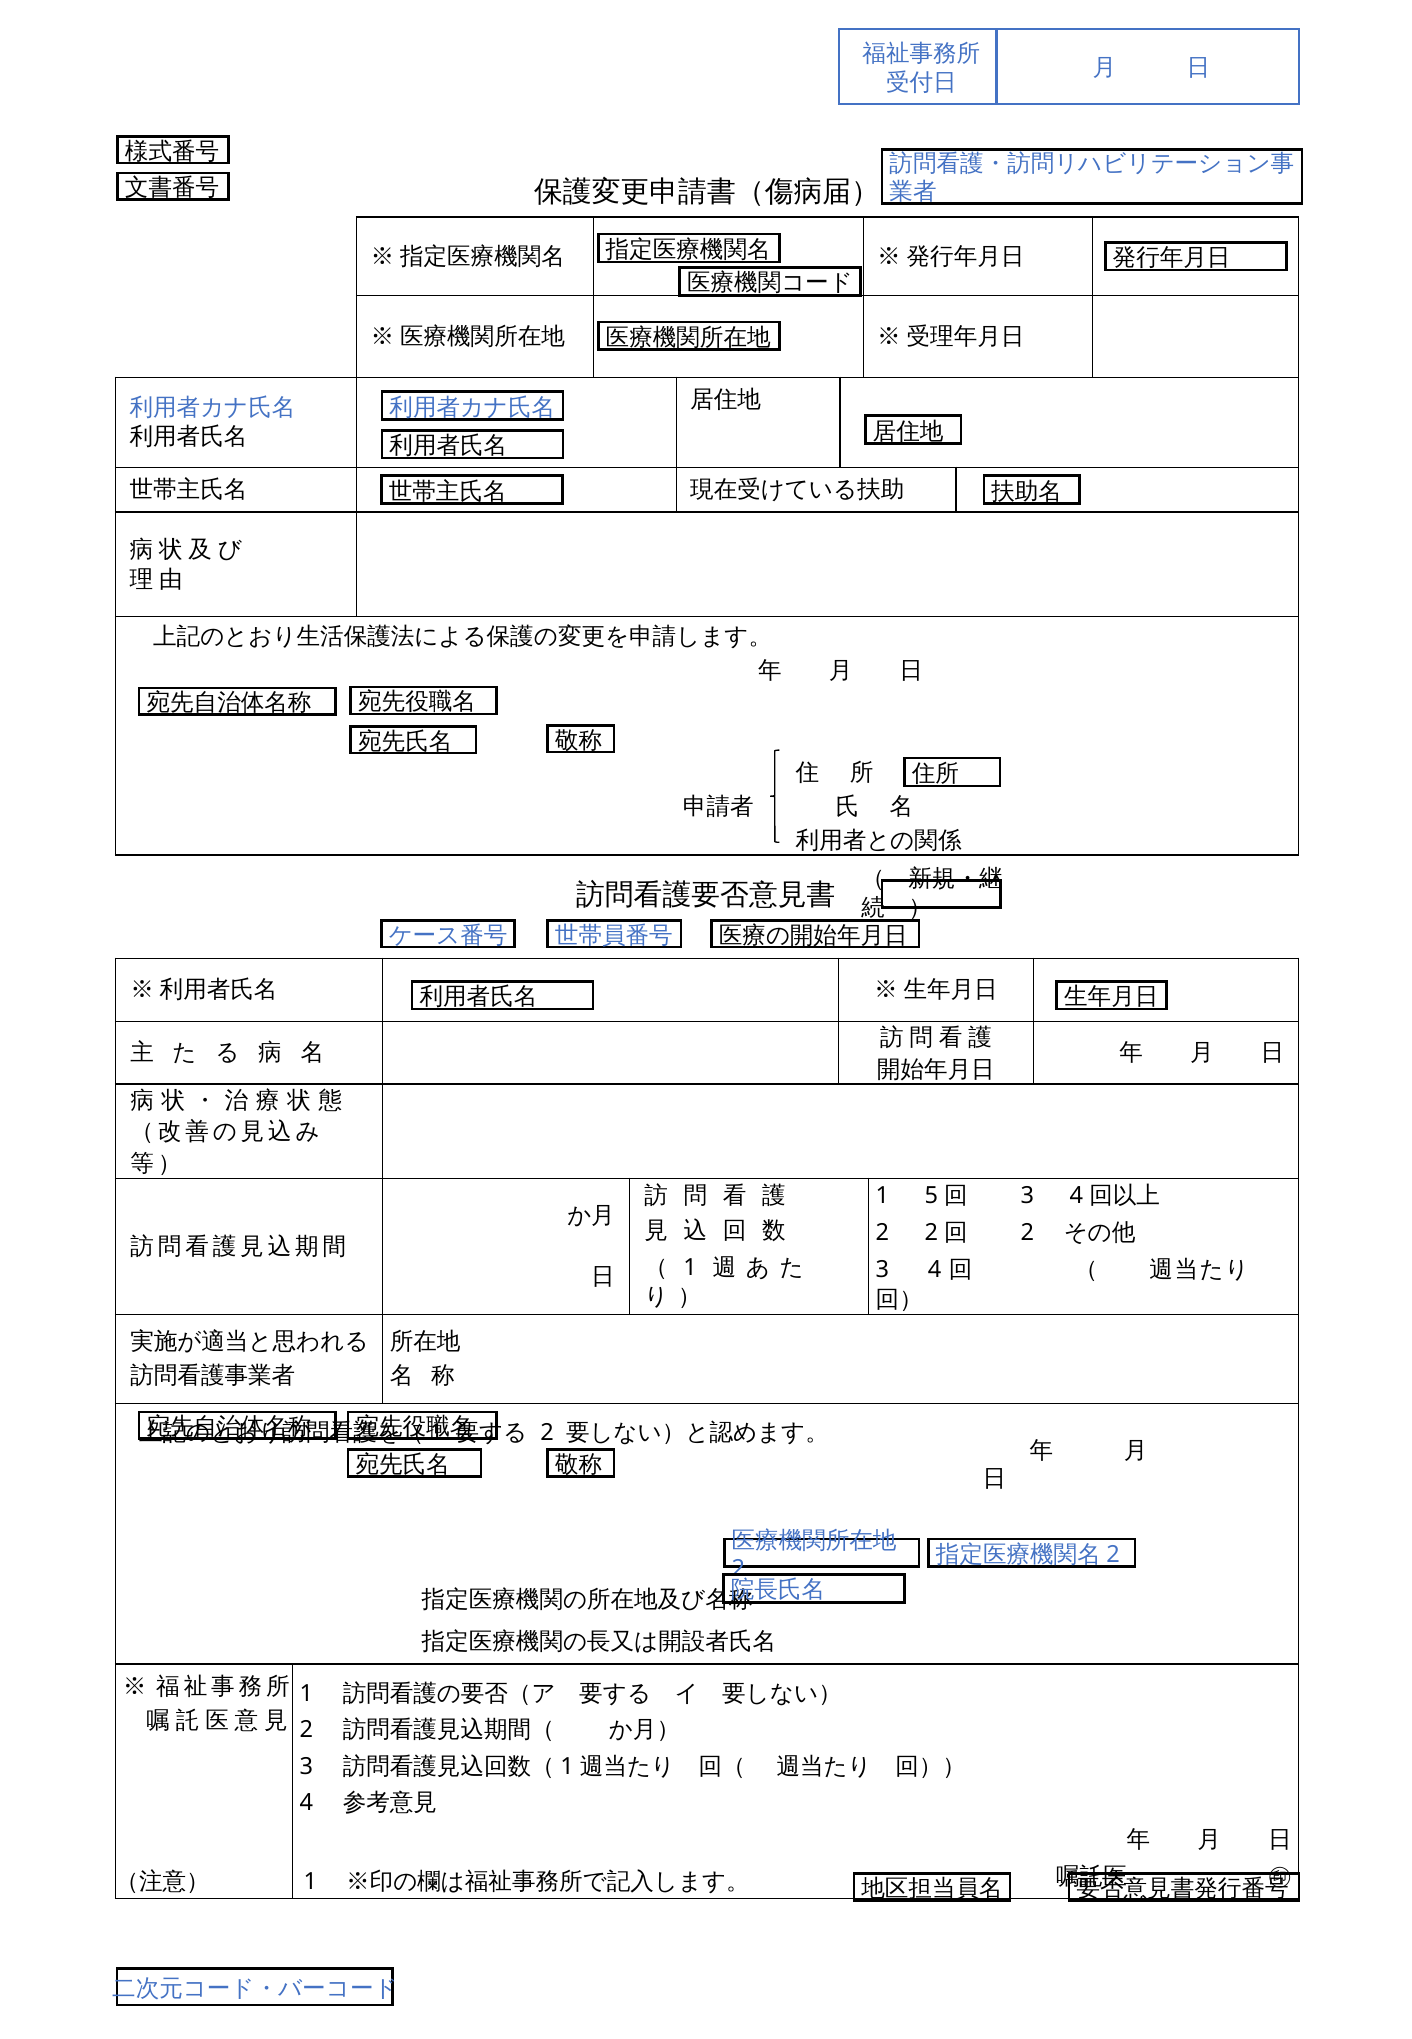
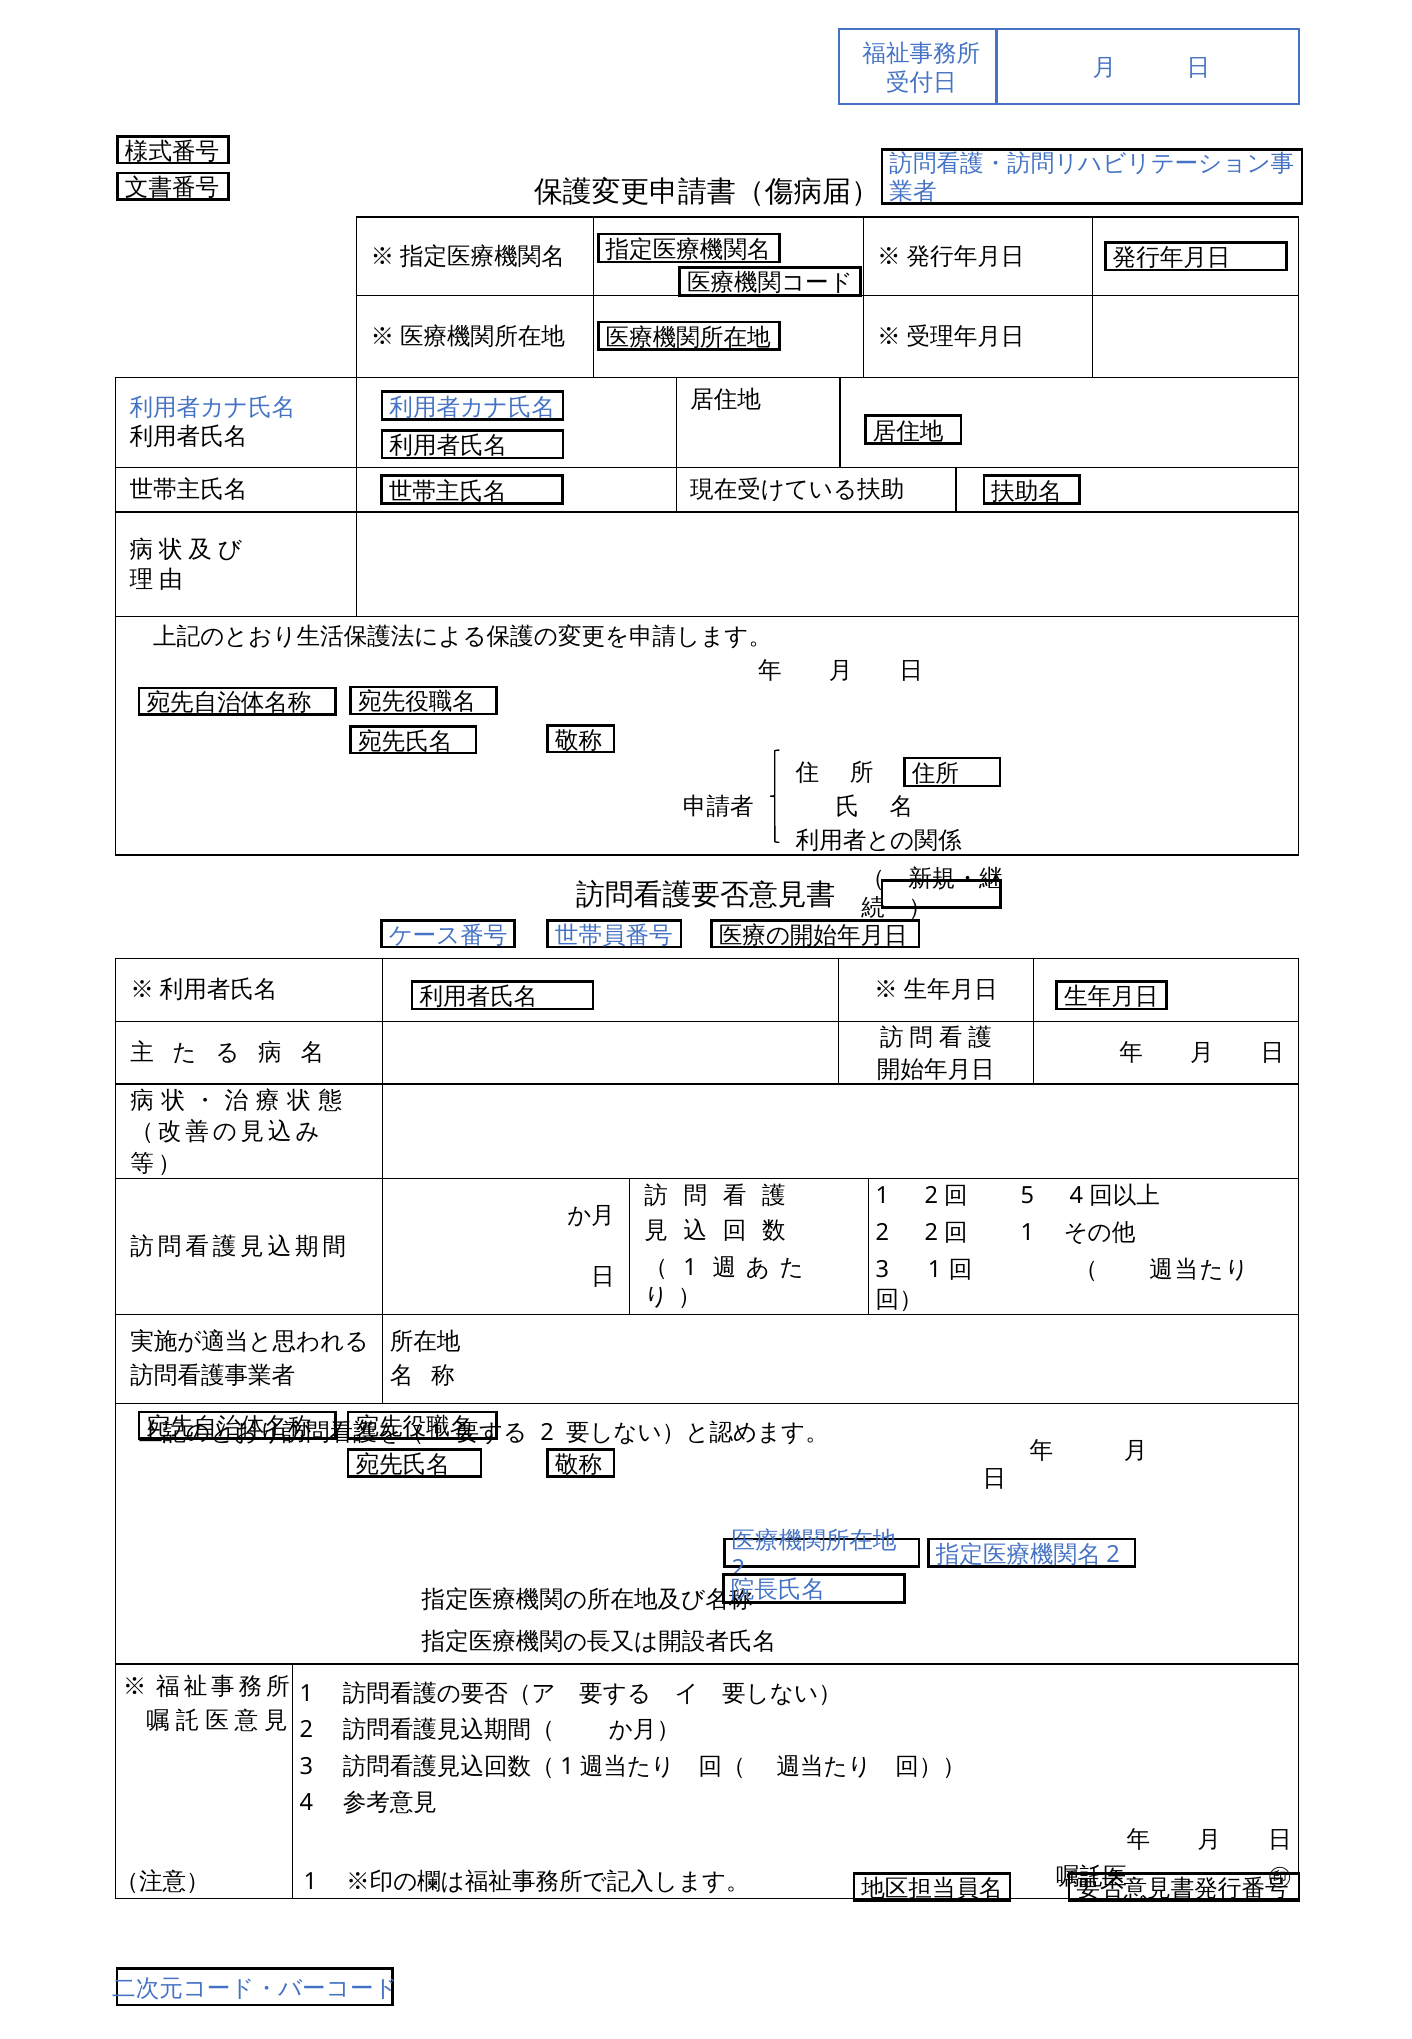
1 5: 5 -> 2
3 at (1027, 1196): 3 -> 5
2 at (1027, 1233): 2 -> 1
4 at (935, 1270): 4 -> 1
